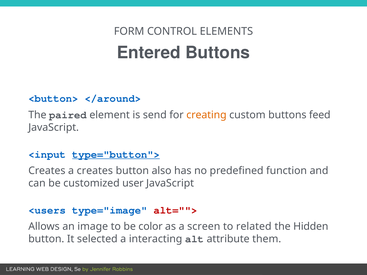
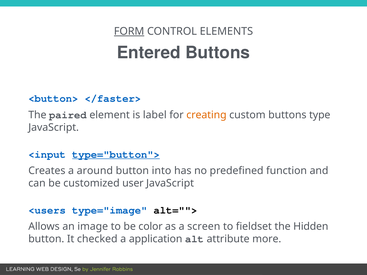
FORM underline: none -> present
</around>: </around> -> </faster>
send: send -> label
feed: feed -> type
a creates: creates -> around
also: also -> into
alt=""> colour: red -> black
related: related -> fieldset
selected: selected -> checked
interacting: interacting -> application
them: them -> more
